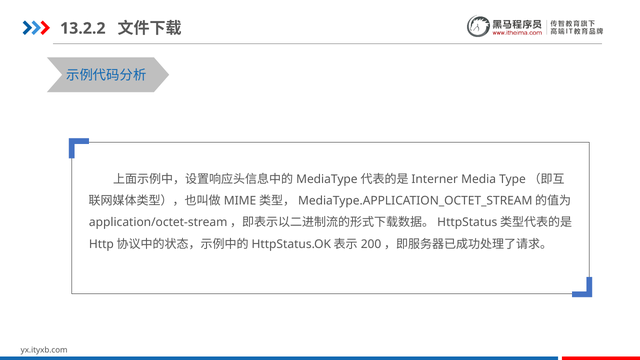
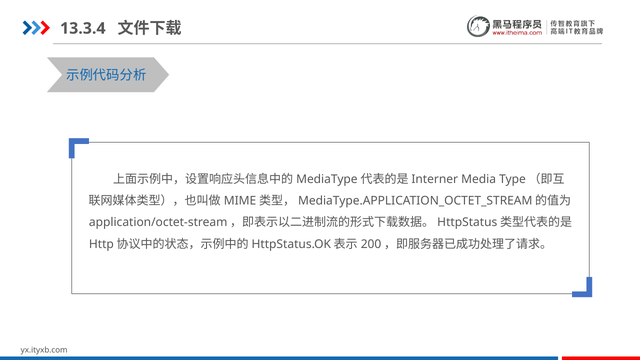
13.2.2: 13.2.2 -> 13.3.4
